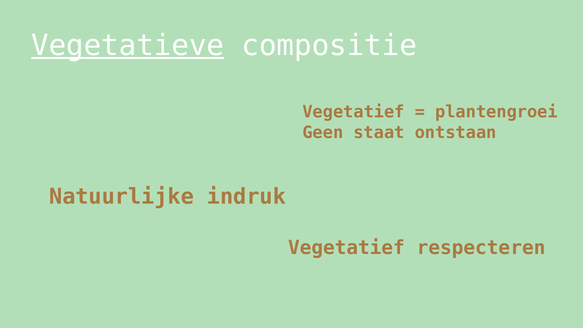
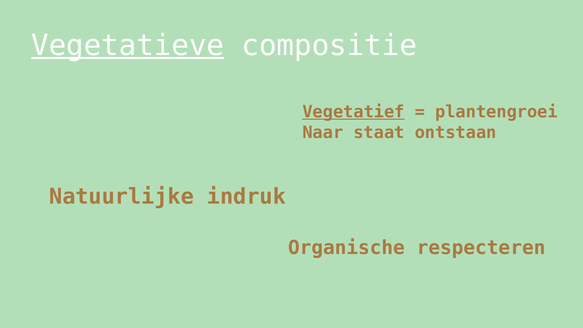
Vegetatief at (353, 112) underline: none -> present
Geen: Geen -> Naar
Vegetatief at (347, 248): Vegetatief -> Organische
